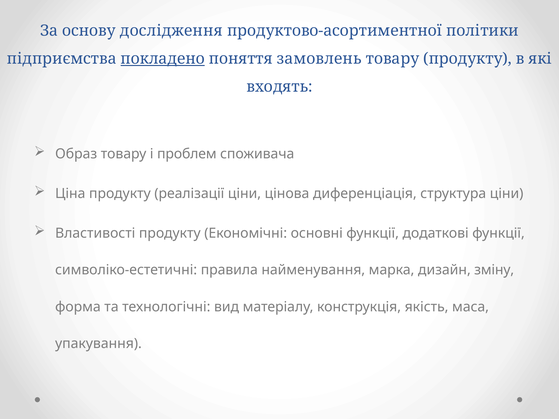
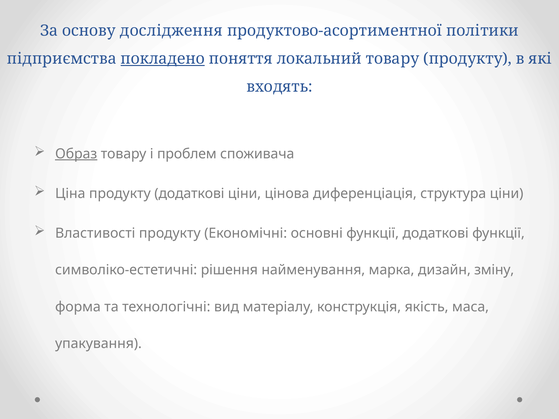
замовлень: замовлень -> локальний
Образ underline: none -> present
продукту реалізації: реалізації -> додаткові
правила: правила -> рішення
